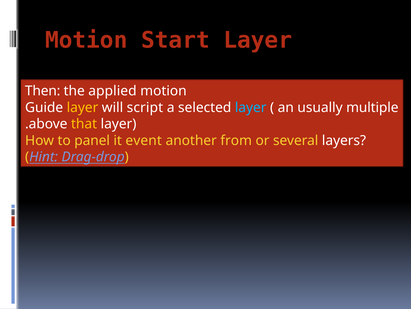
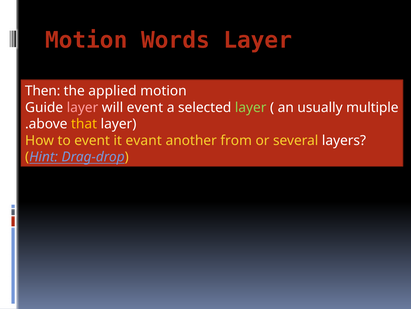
Start: Start -> Words
layer at (83, 107) colour: yellow -> pink
will script: script -> event
layer at (251, 107) colour: light blue -> light green
to panel: panel -> event
event: event -> evant
